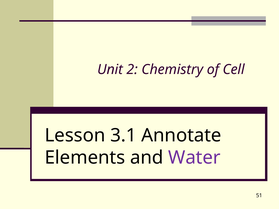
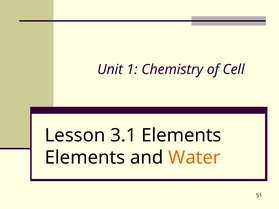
2: 2 -> 1
3.1 Annotate: Annotate -> Elements
Water colour: purple -> orange
